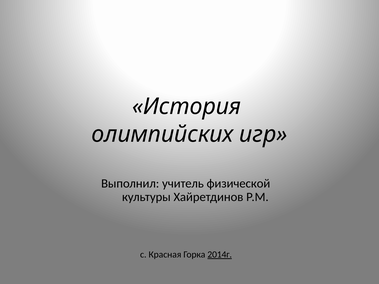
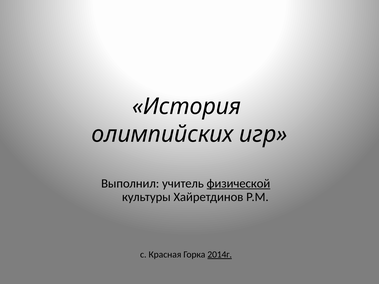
физической underline: none -> present
